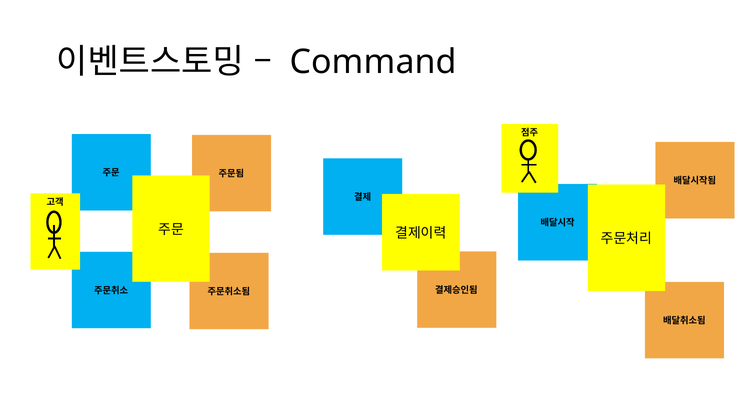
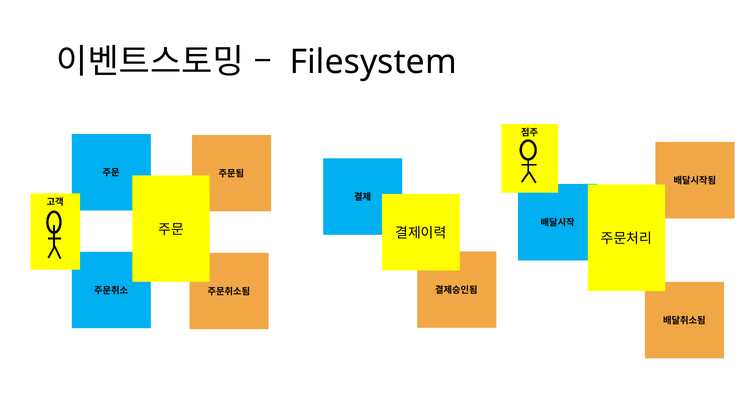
Command: Command -> Filesystem
